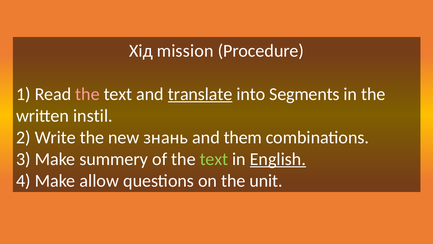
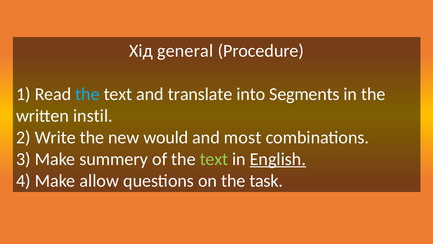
mission: mission -> general
the at (87, 94) colour: pink -> light blue
translate underline: present -> none
знань: знань -> would
them: them -> most
unit: unit -> task
